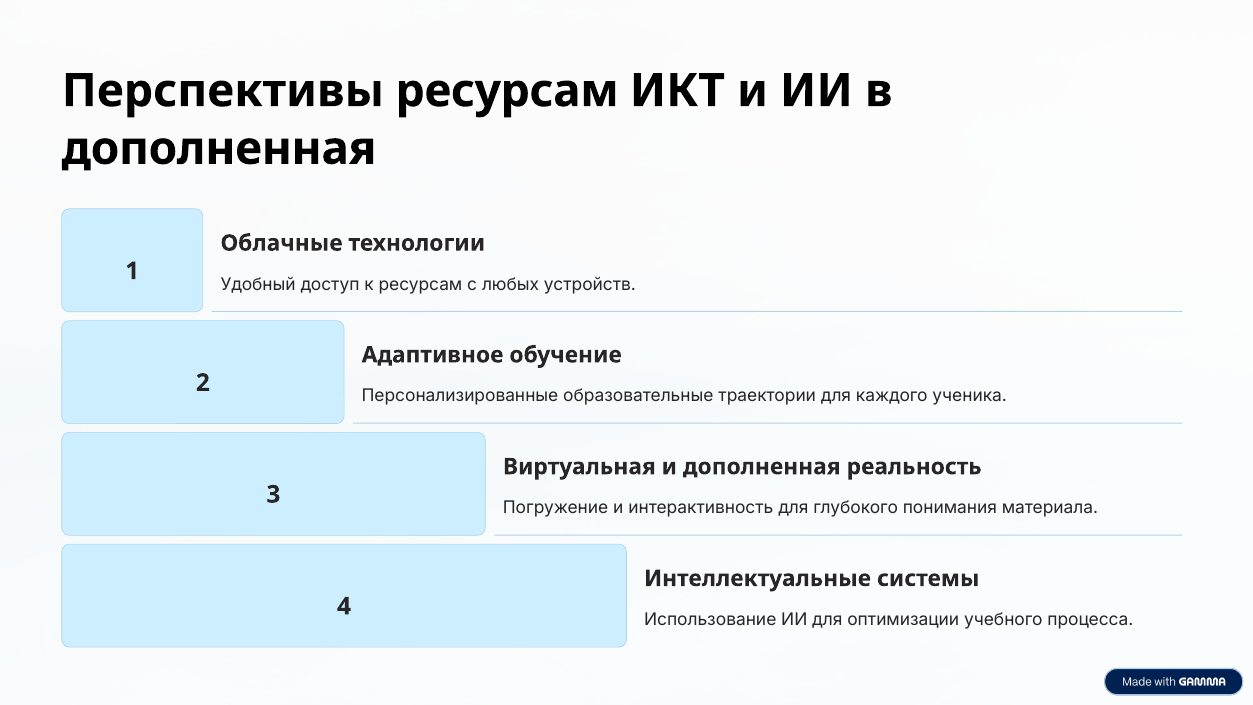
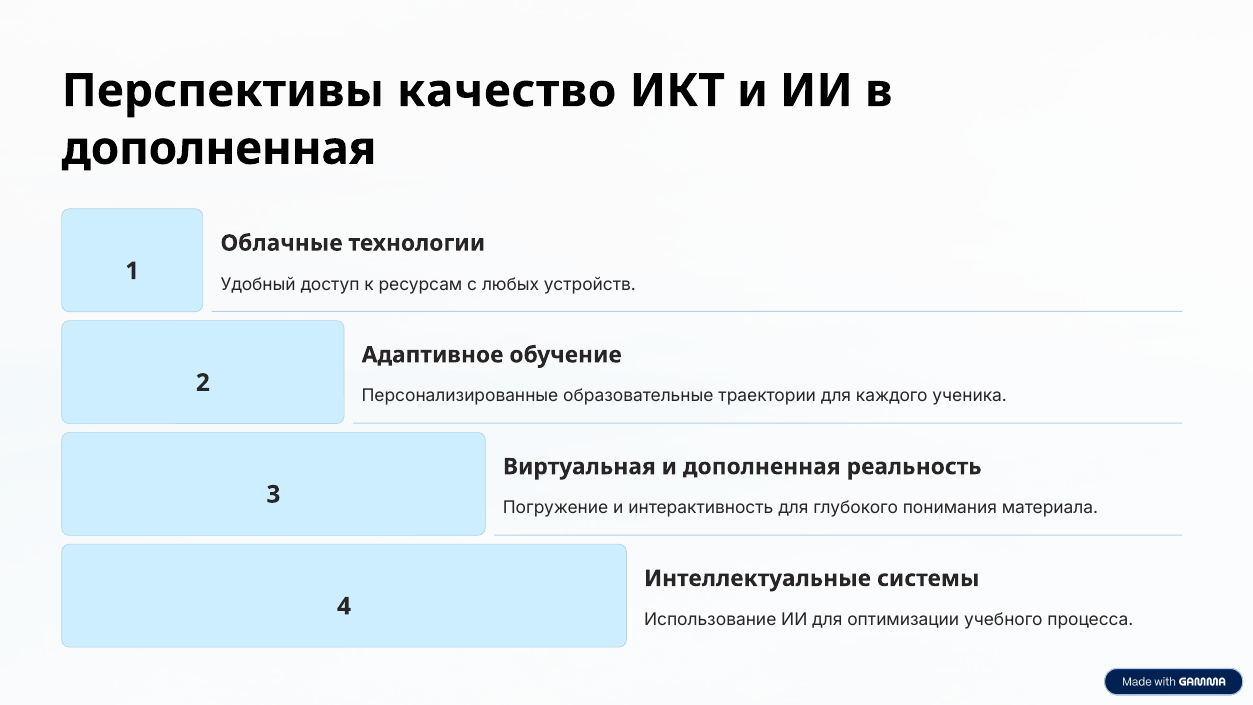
Перспективы ресурсам: ресурсам -> качество
